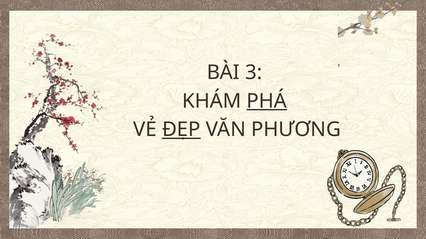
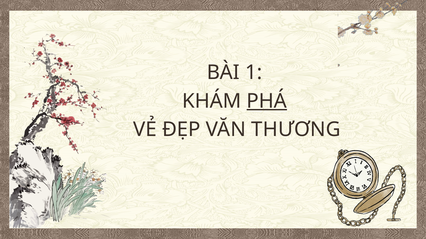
3: 3 -> 1
ĐẸP underline: present -> none
PHƯƠNG: PHƯƠNG -> THƯƠNG
